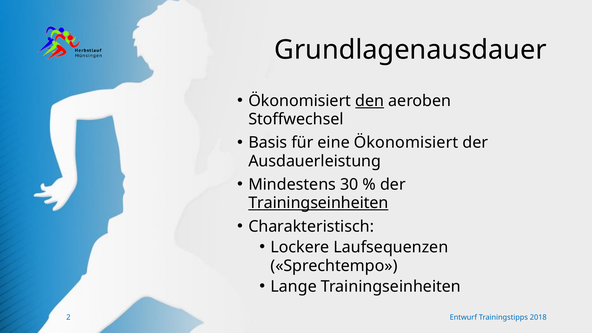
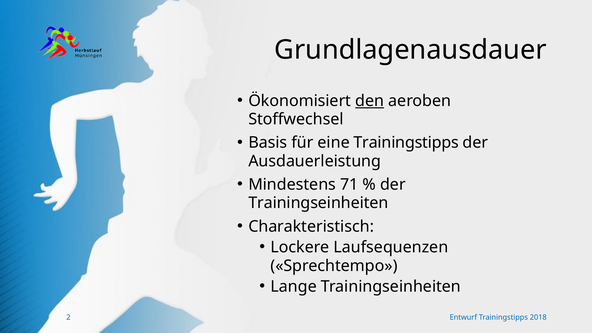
eine Ökonomisiert: Ökonomisiert -> Trainingstipps
30: 30 -> 71
Trainingseinheiten at (318, 203) underline: present -> none
